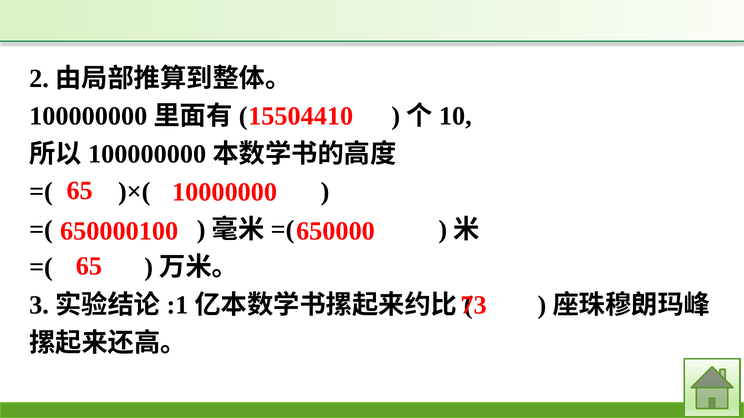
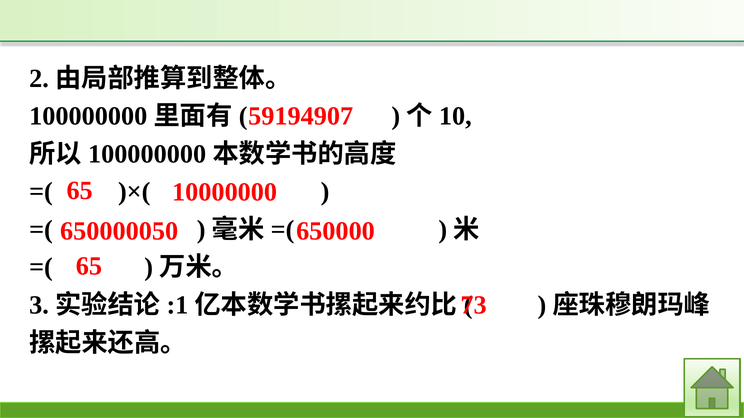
15504410: 15504410 -> 59194907
650000100: 650000100 -> 650000050
